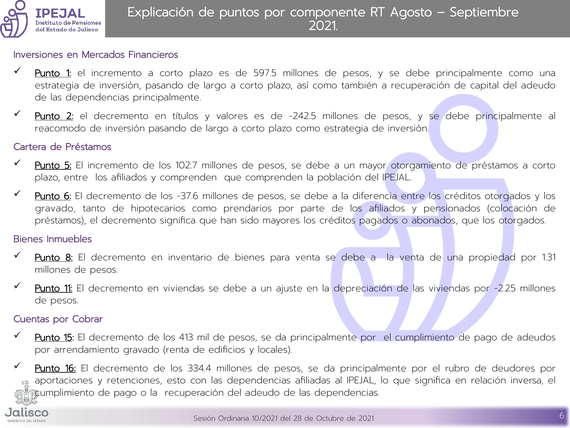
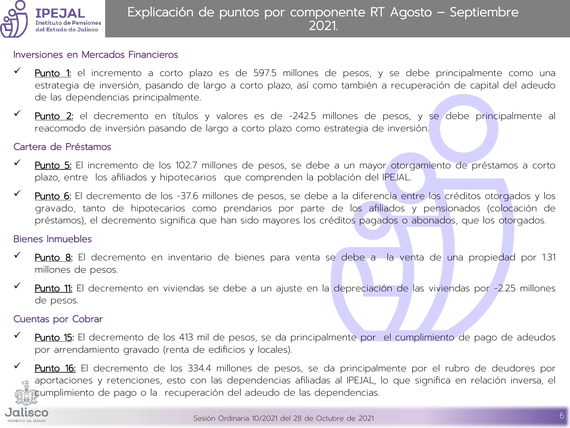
y comprenden: comprenden -> hipotecarios
